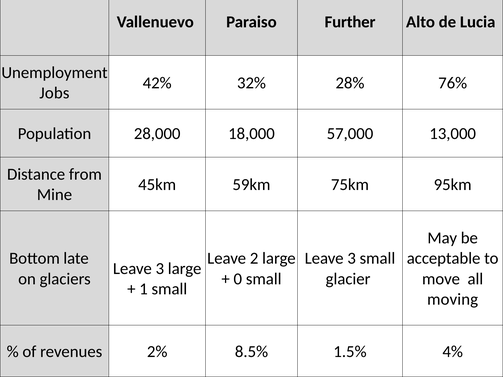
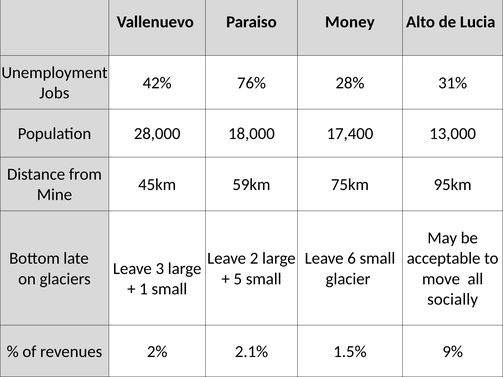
Further: Further -> Money
32%: 32% -> 76%
76%: 76% -> 31%
57,000: 57,000 -> 17,400
3 at (352, 259): 3 -> 6
0: 0 -> 5
moving: moving -> socially
8.5%: 8.5% -> 2.1%
4%: 4% -> 9%
